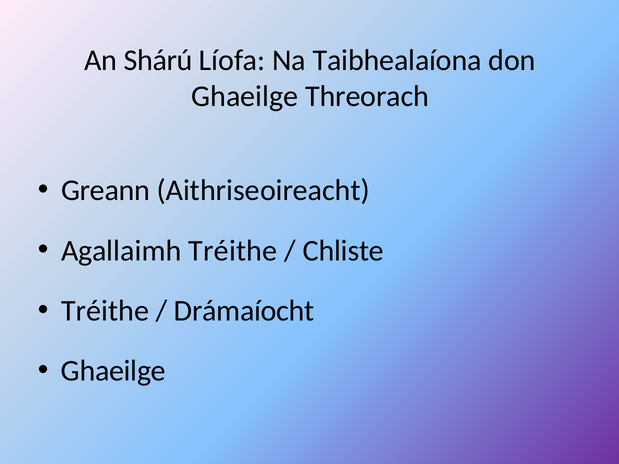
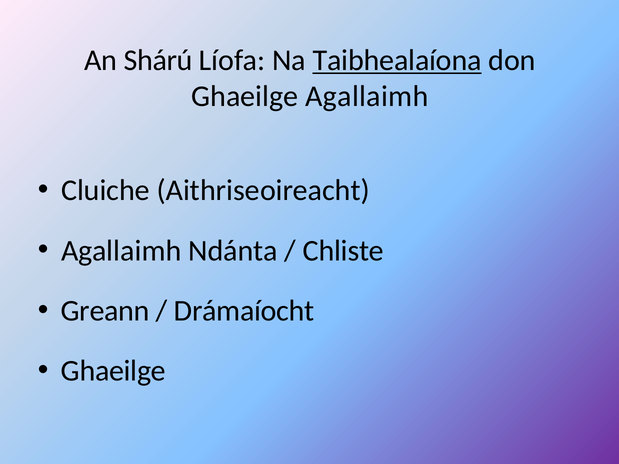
Taibhealaíona underline: none -> present
Ghaeilge Threorach: Threorach -> Agallaimh
Greann: Greann -> Cluiche
Agallaimh Tréithe: Tréithe -> Ndánta
Tréithe at (105, 311): Tréithe -> Greann
